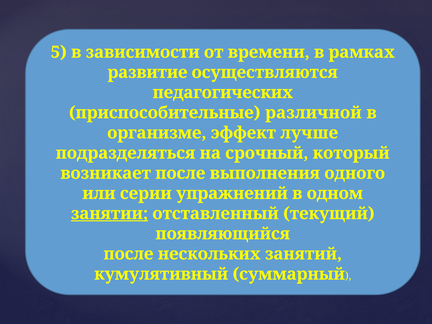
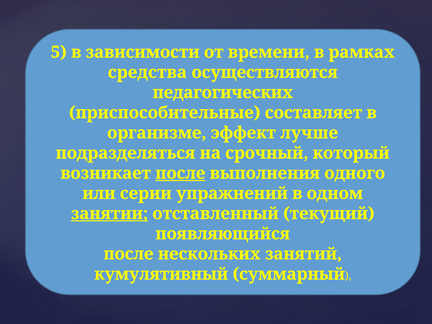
развитие: развитие -> средства
различной: различной -> составляет
после at (180, 173) underline: none -> present
